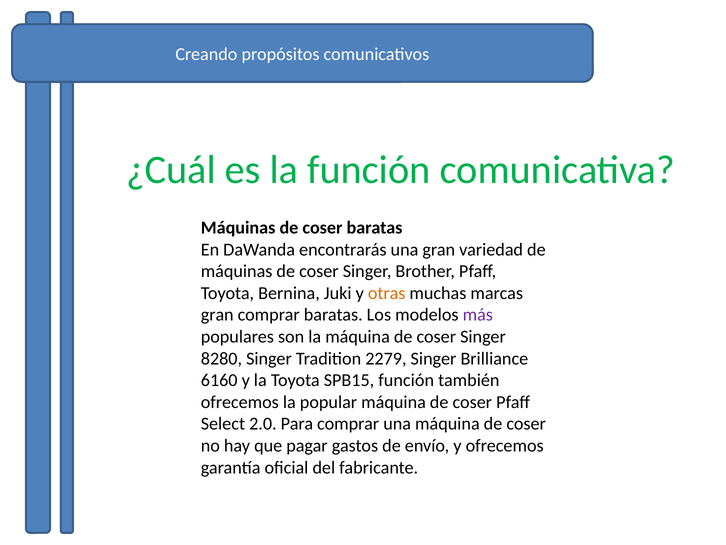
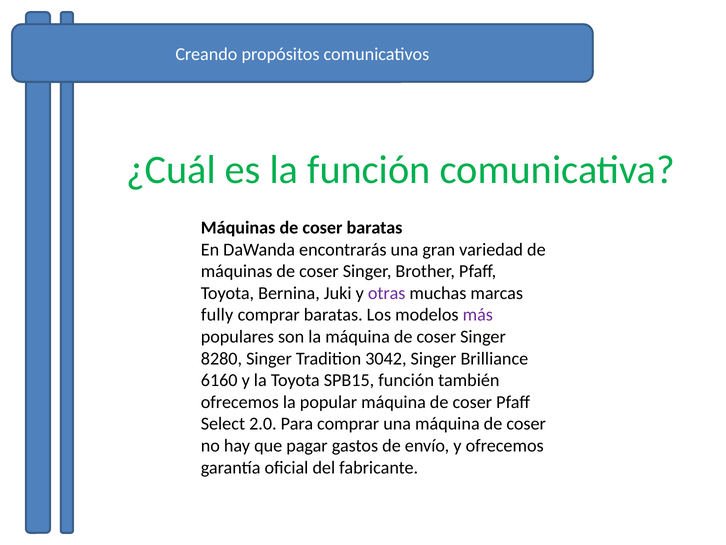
otras colour: orange -> purple
gran at (217, 315): gran -> fully
2279: 2279 -> 3042
